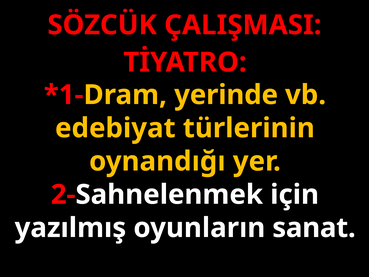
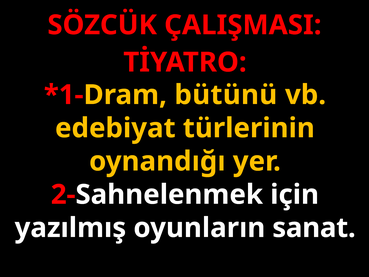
yerinde: yerinde -> bütünü
